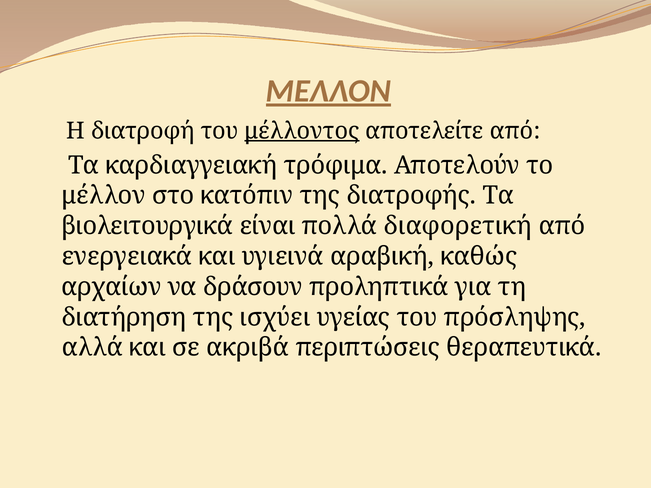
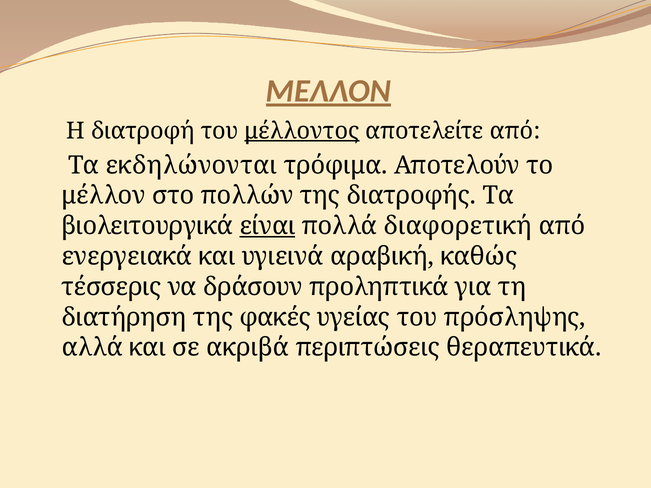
καρδιαγγειακή: καρδιαγγειακή -> εκδηλώνονται
κατόπιν: κατόπιν -> πολλών
είναι underline: none -> present
αρχαίων: αρχαίων -> τέσσερις
ισχύει: ισχύει -> φακές
